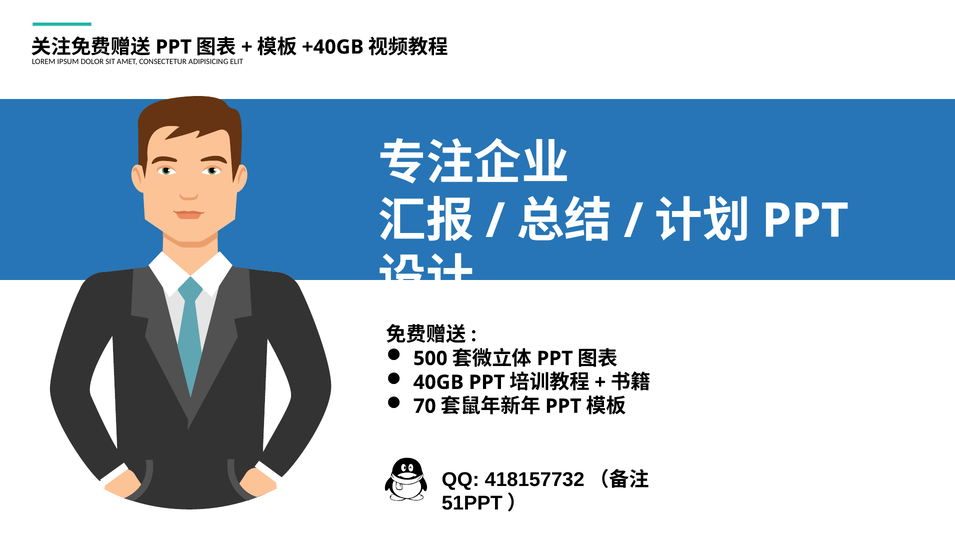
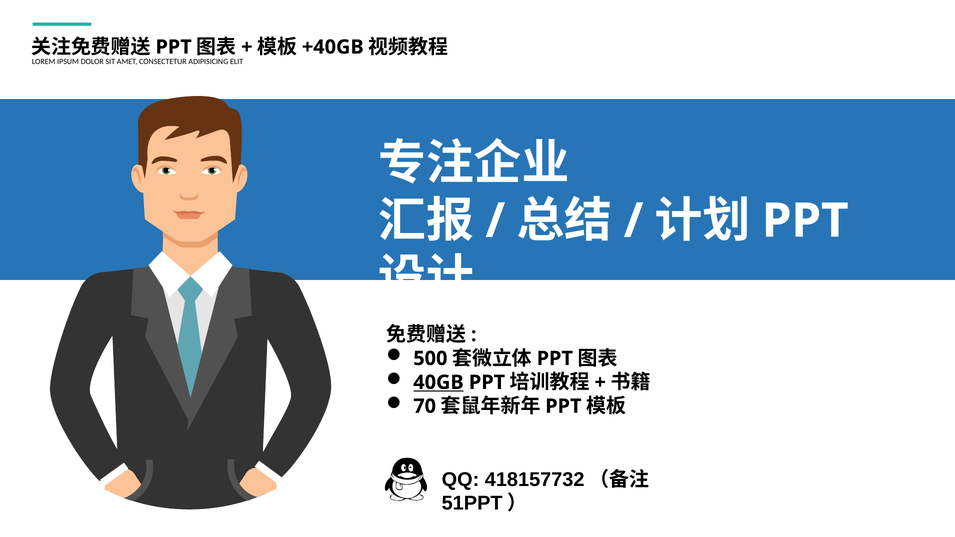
40GB underline: none -> present
